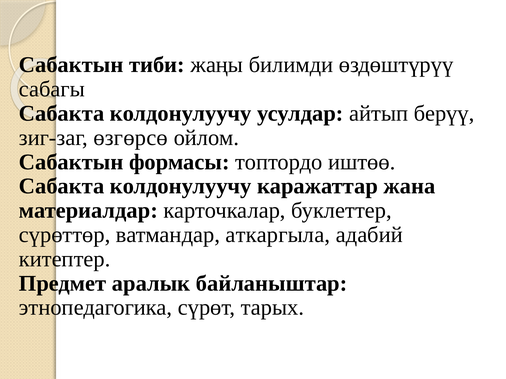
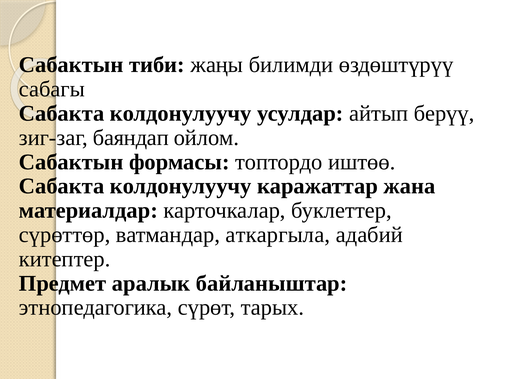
өзгөрсө: өзгөрсө -> баяндап
